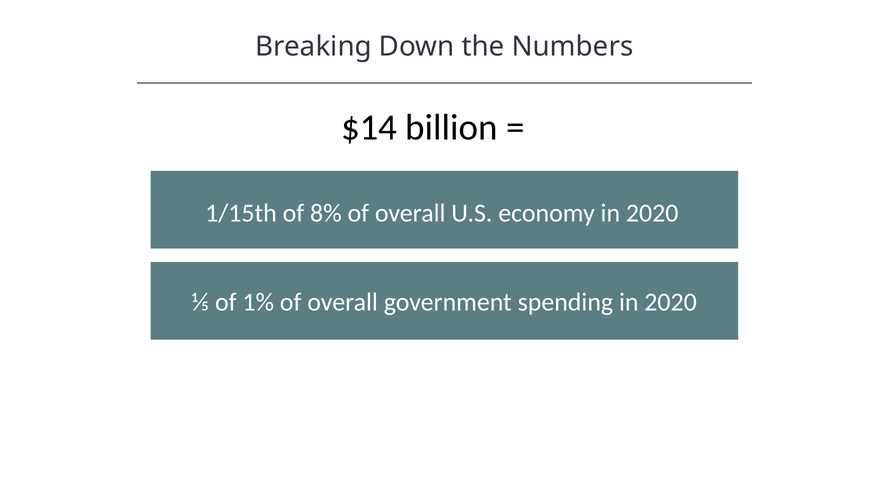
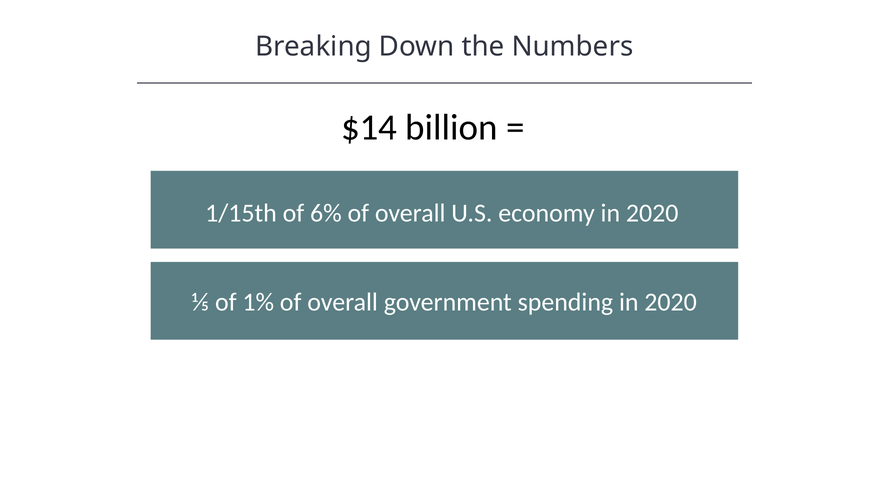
8%: 8% -> 6%
